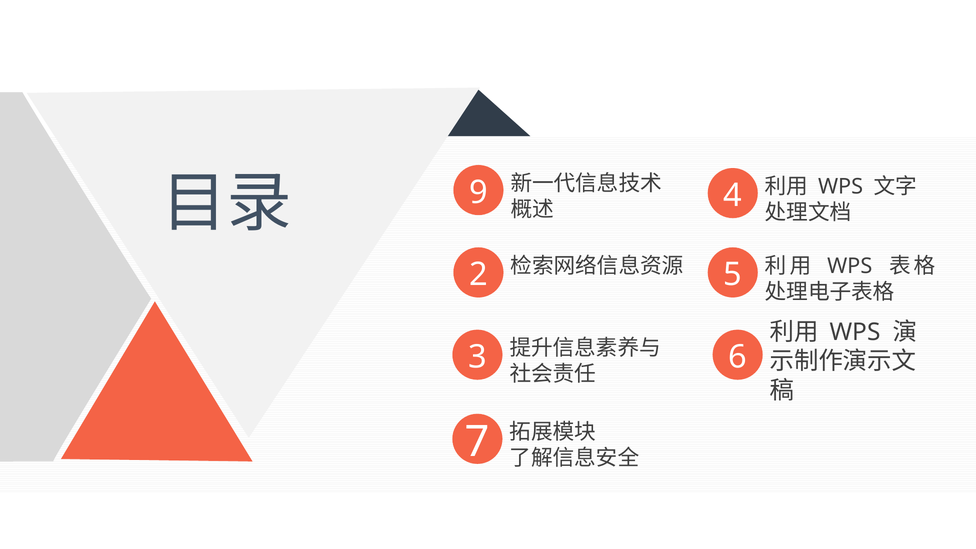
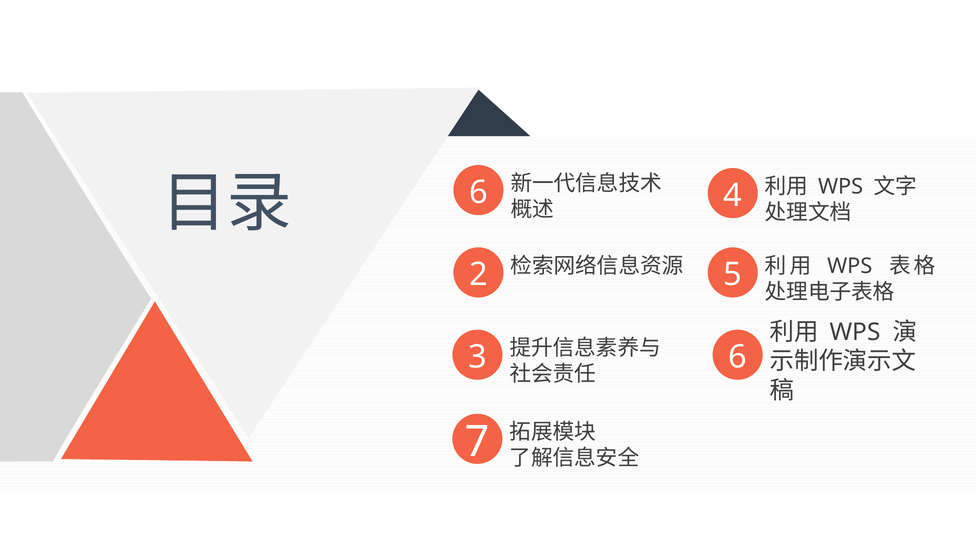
9 at (478, 192): 9 -> 6
